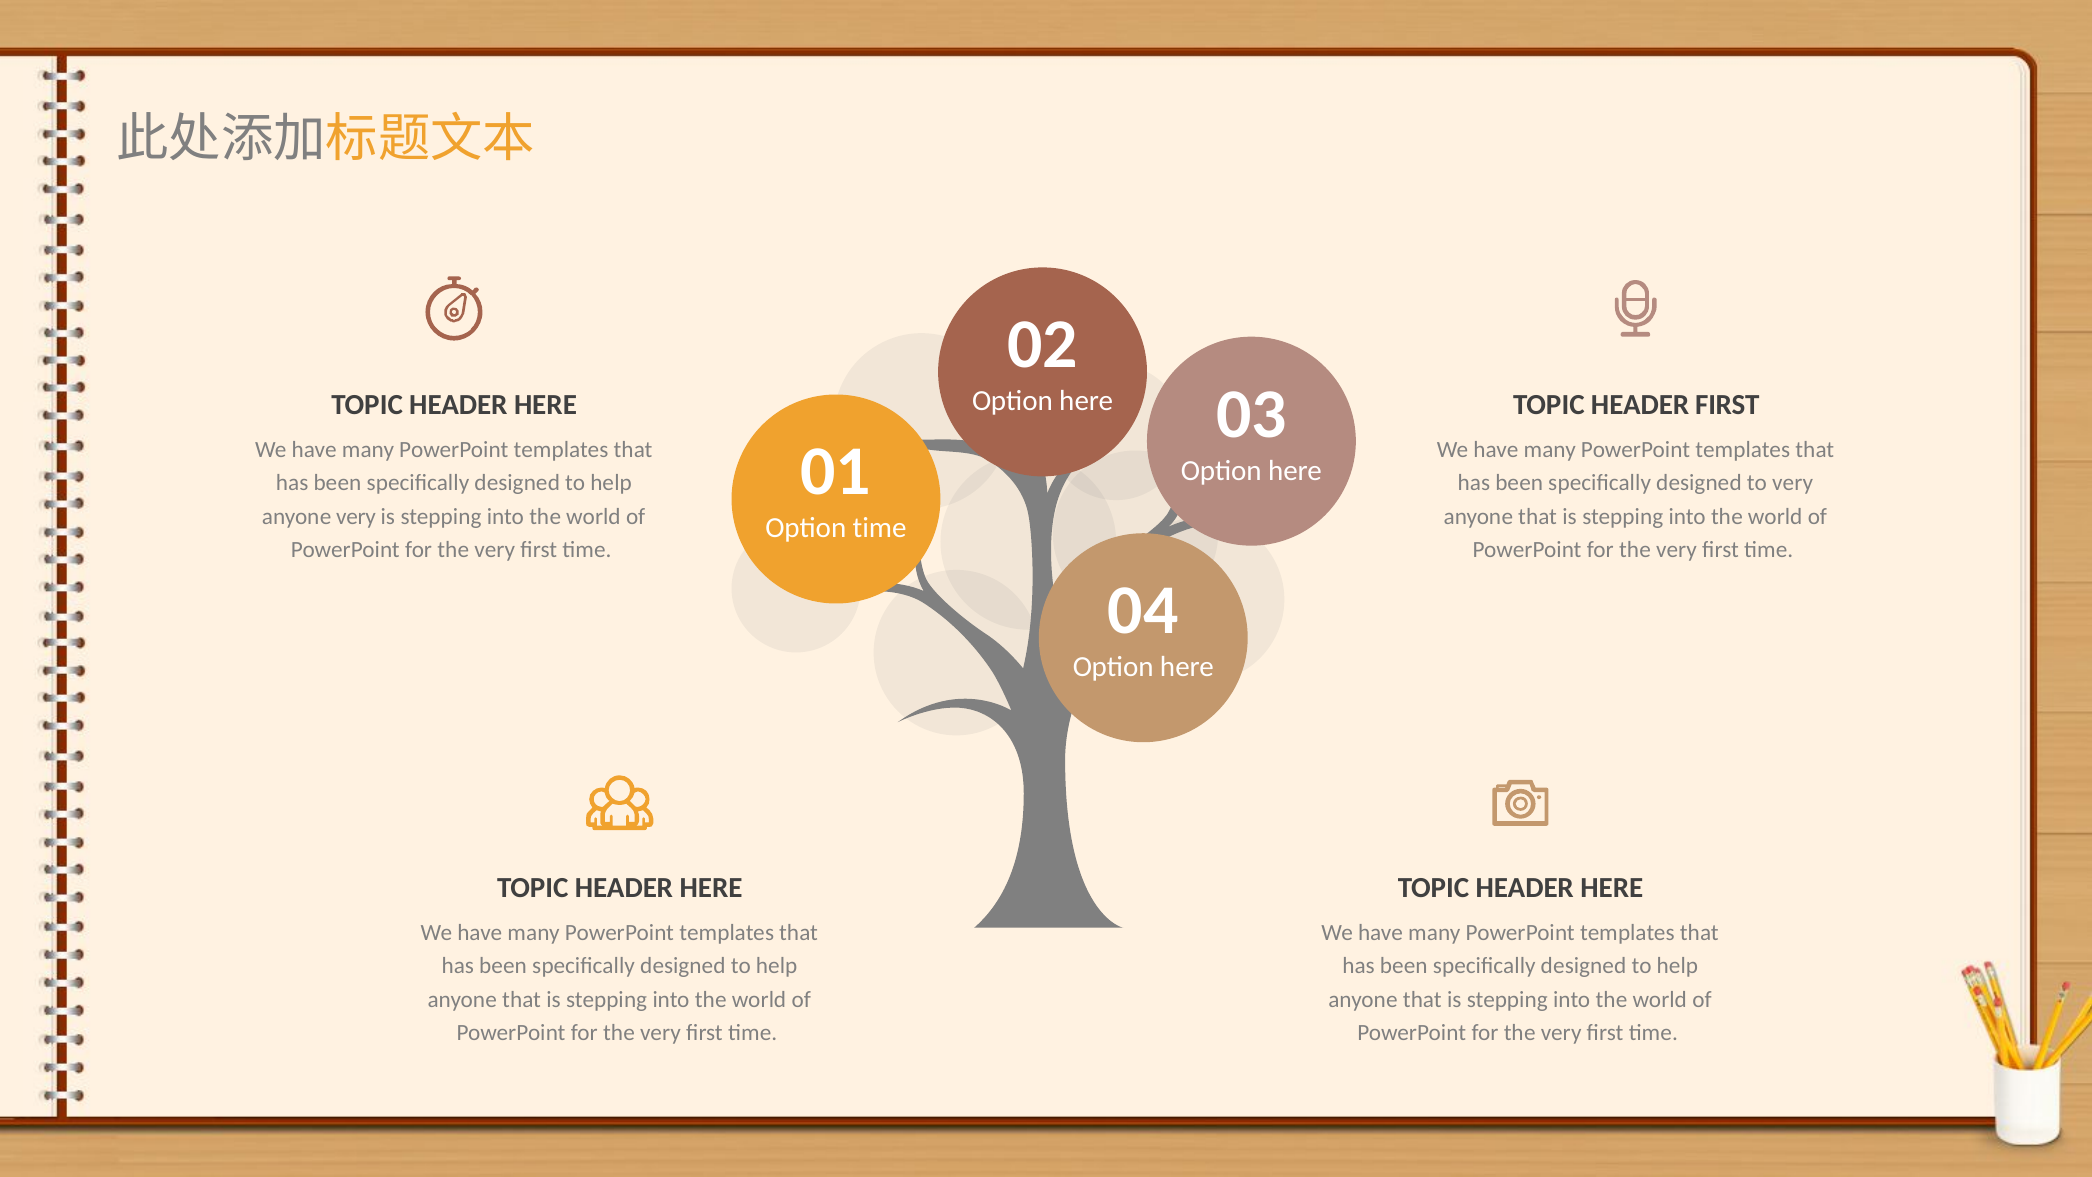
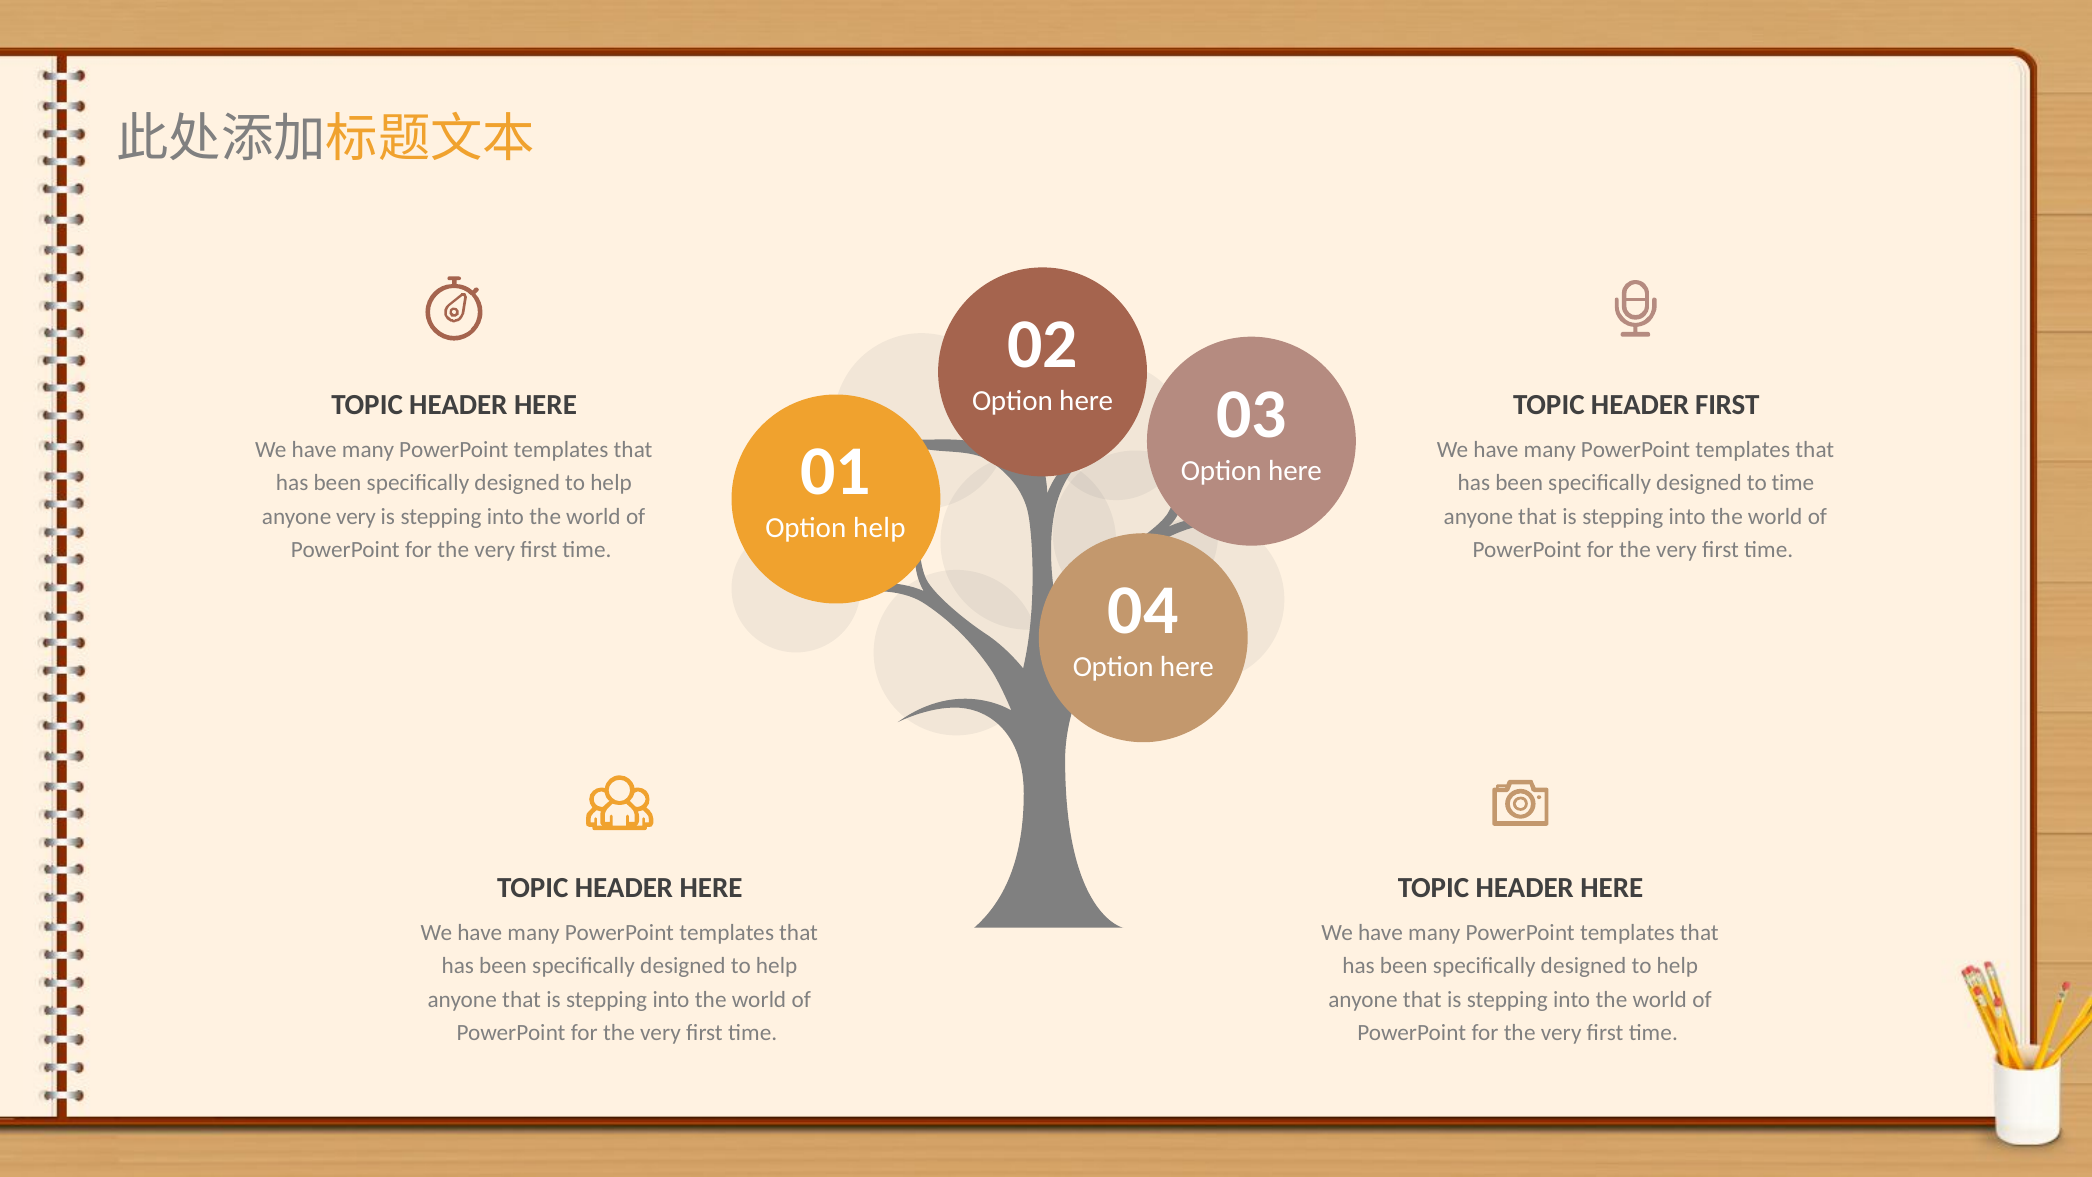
to very: very -> time
Option time: time -> help
